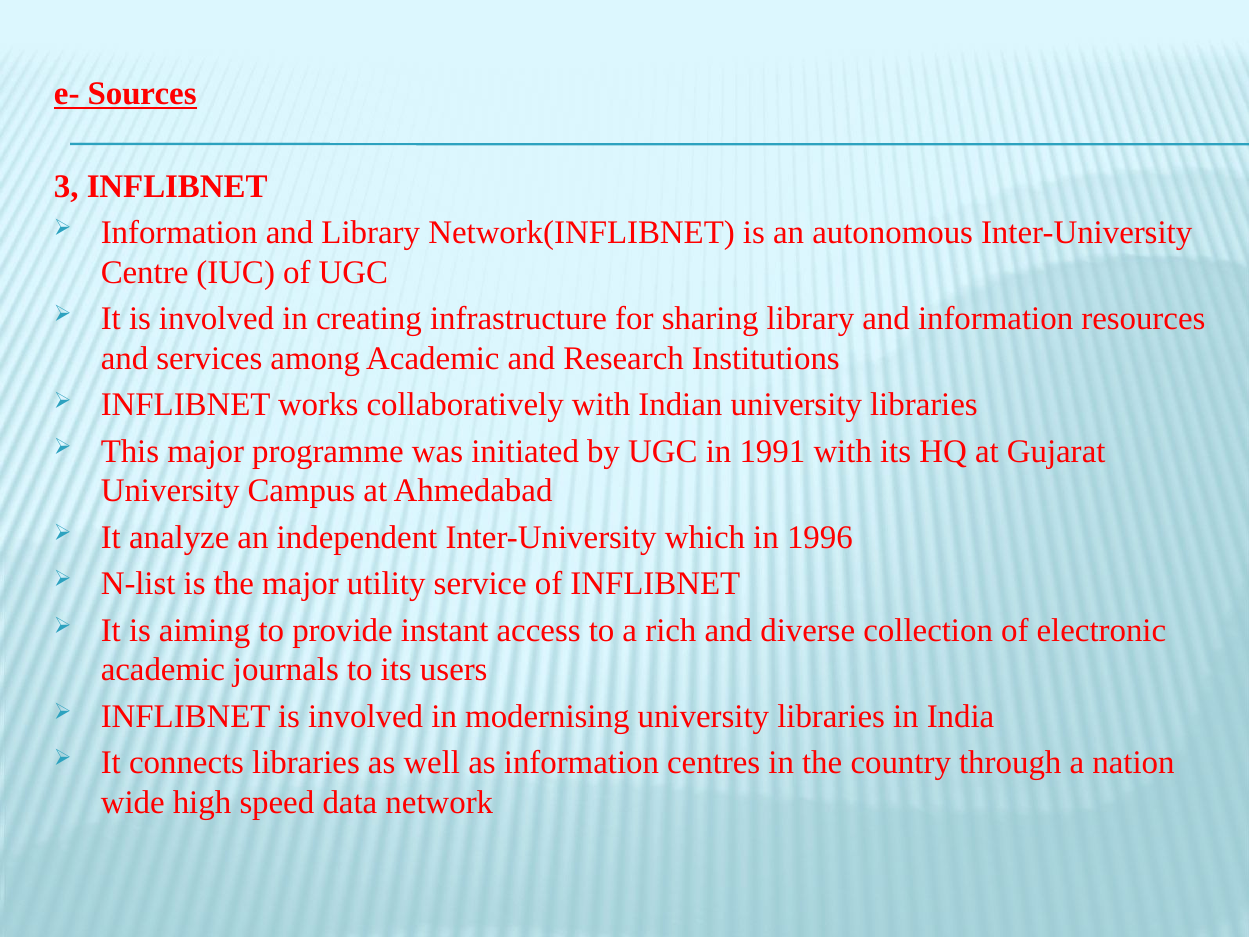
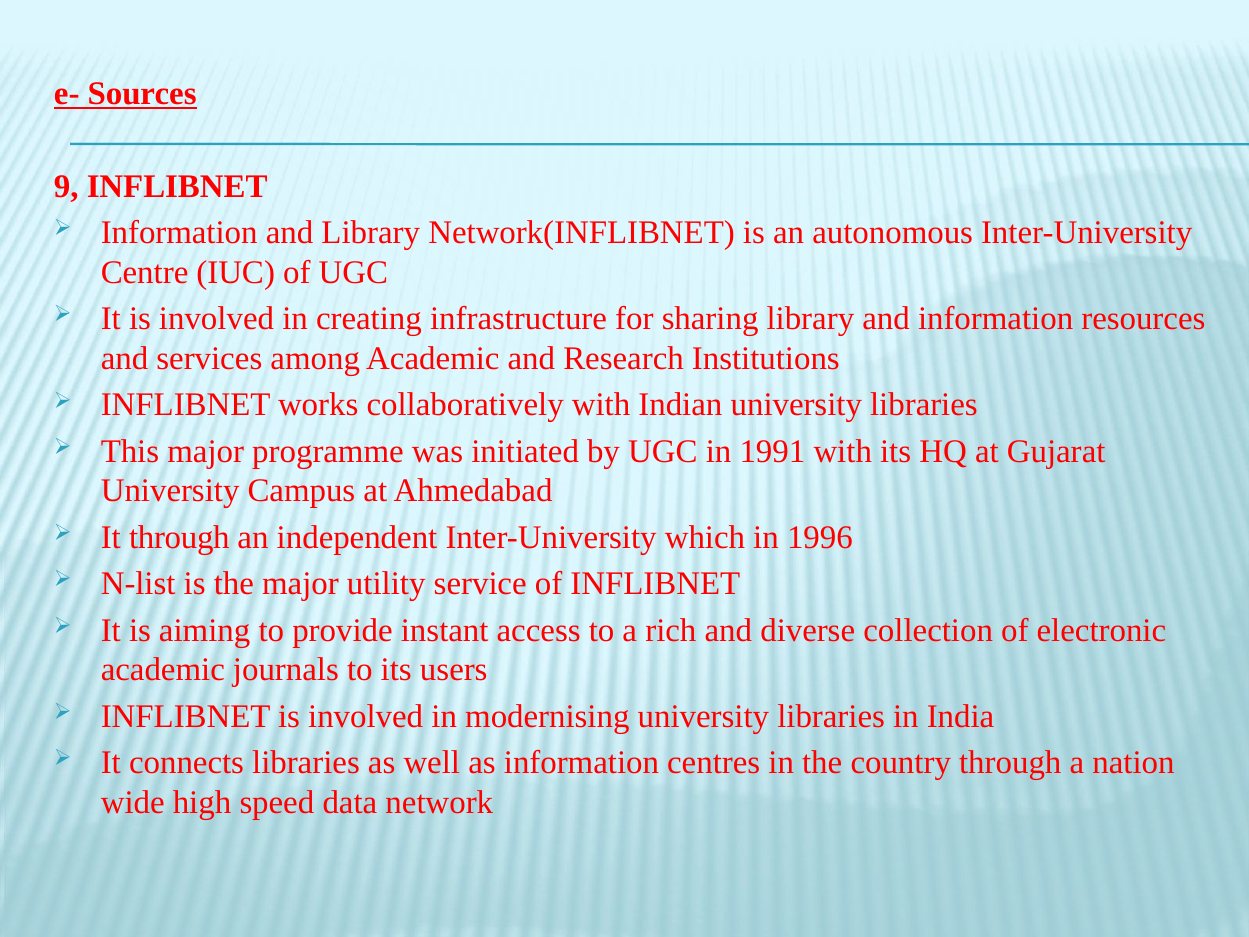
3: 3 -> 9
It analyze: analyze -> through
